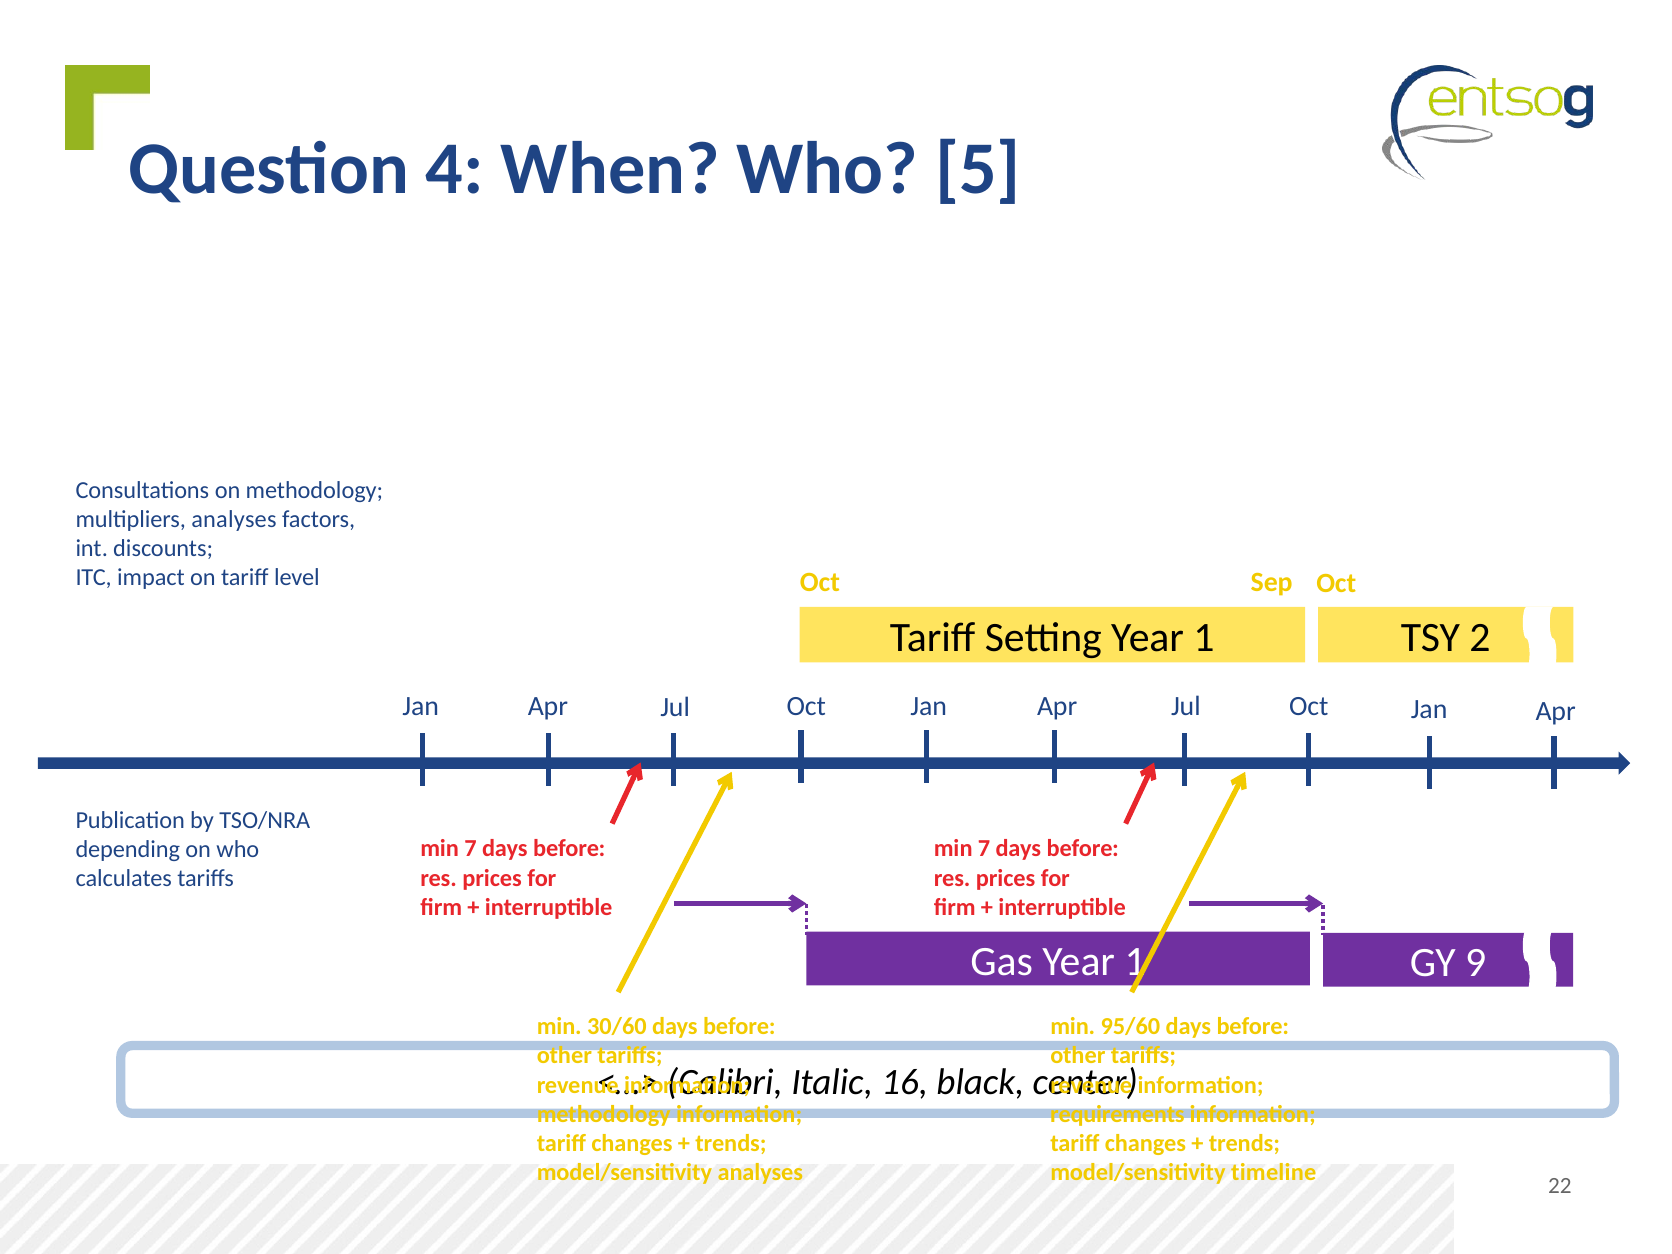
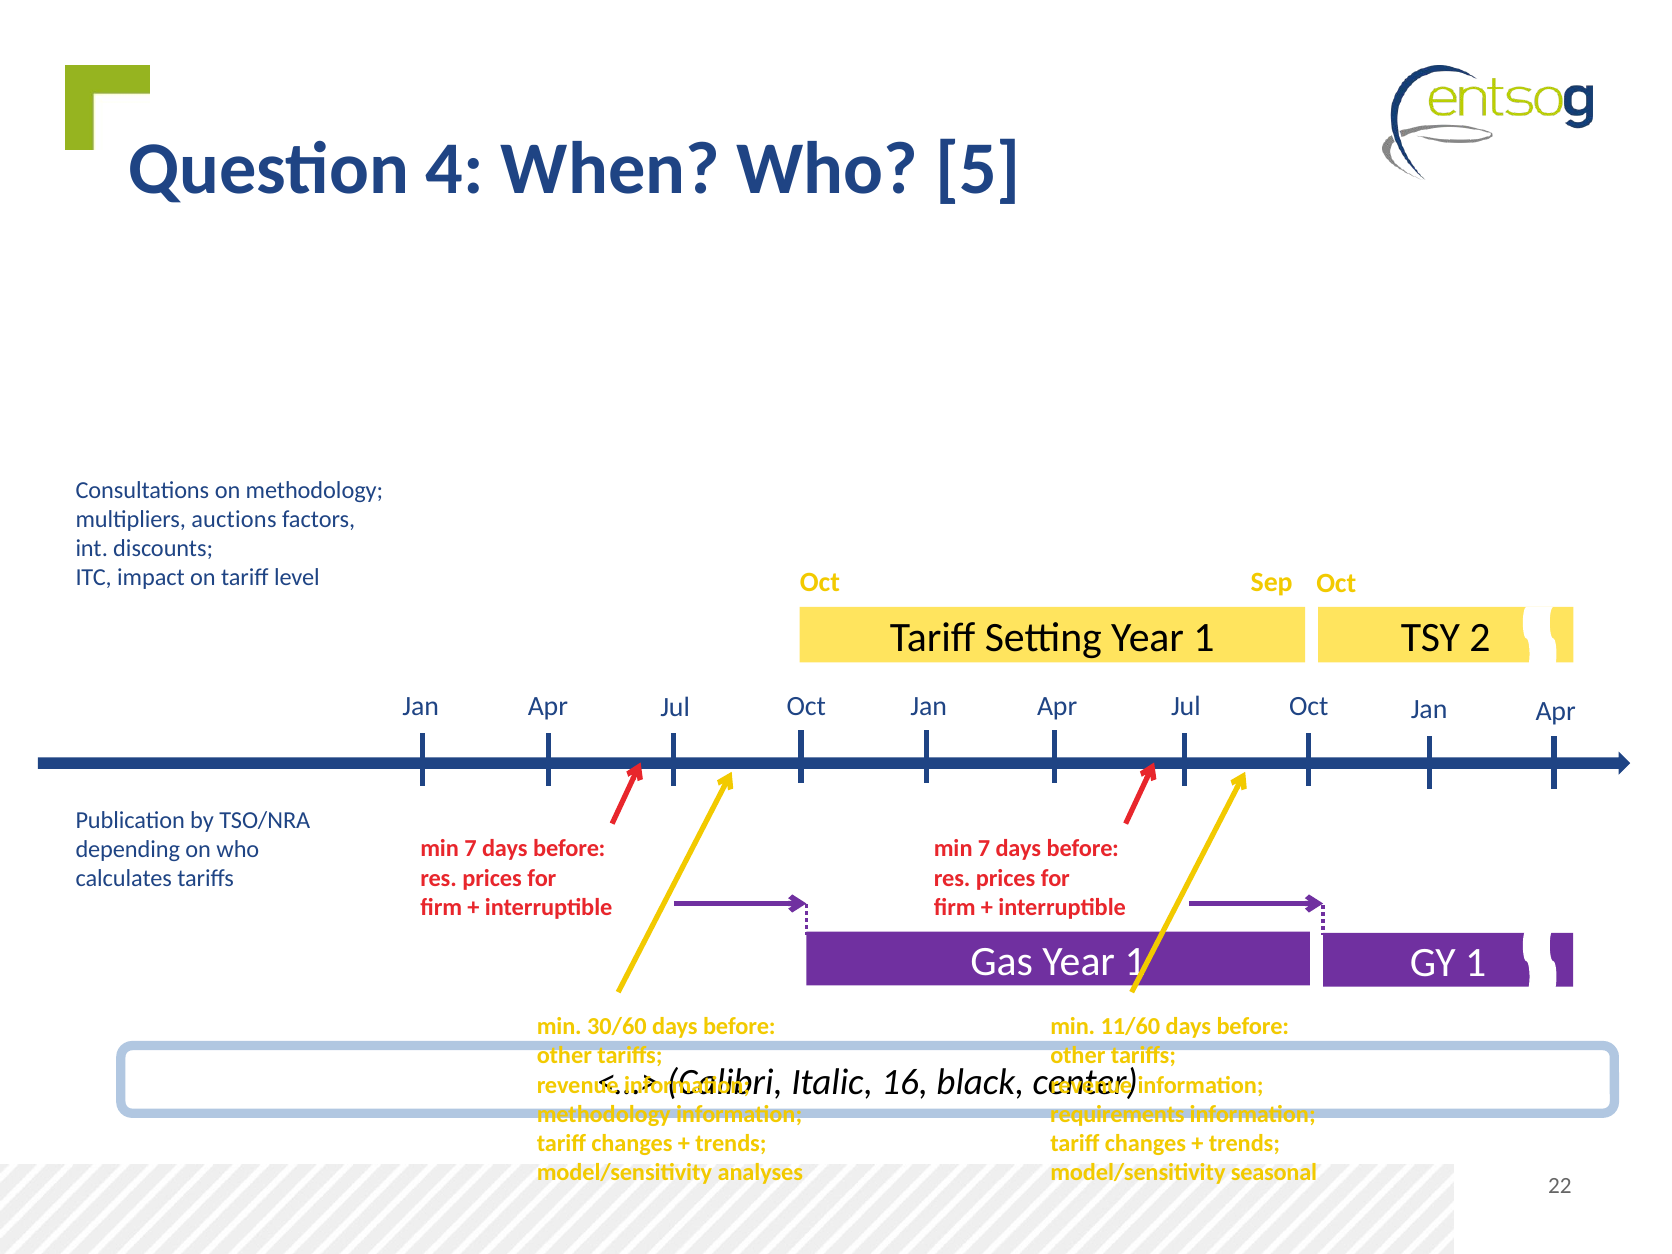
multipliers analyses: analyses -> auctions
GY 9: 9 -> 1
95/60: 95/60 -> 11/60
timeline: timeline -> seasonal
